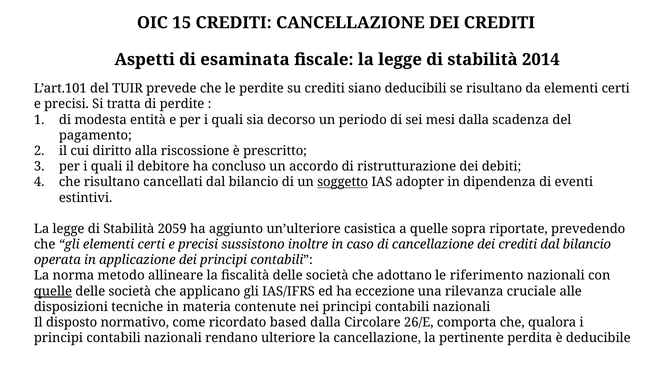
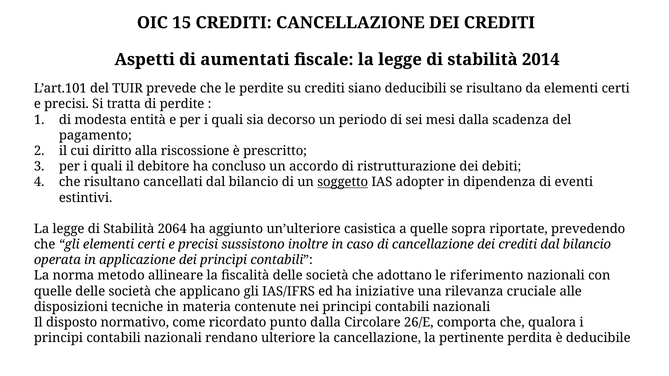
esaminata: esaminata -> aumentati
2059: 2059 -> 2064
quelle at (53, 292) underline: present -> none
eccezione: eccezione -> iniziative
based: based -> punto
